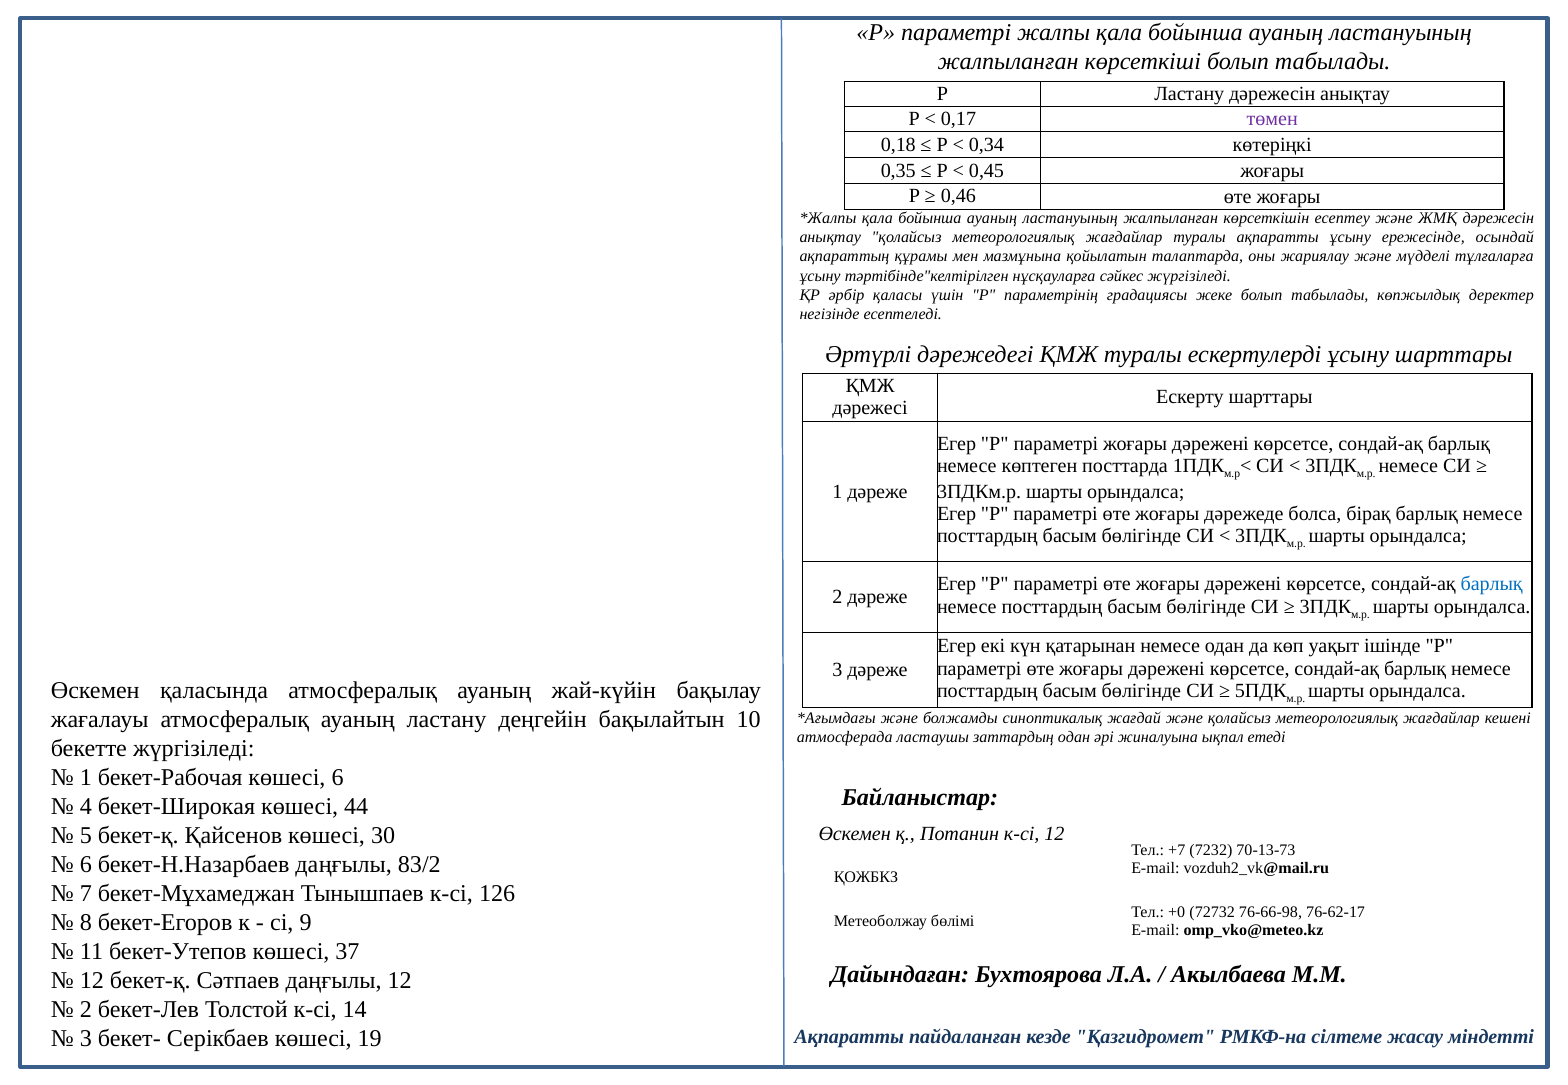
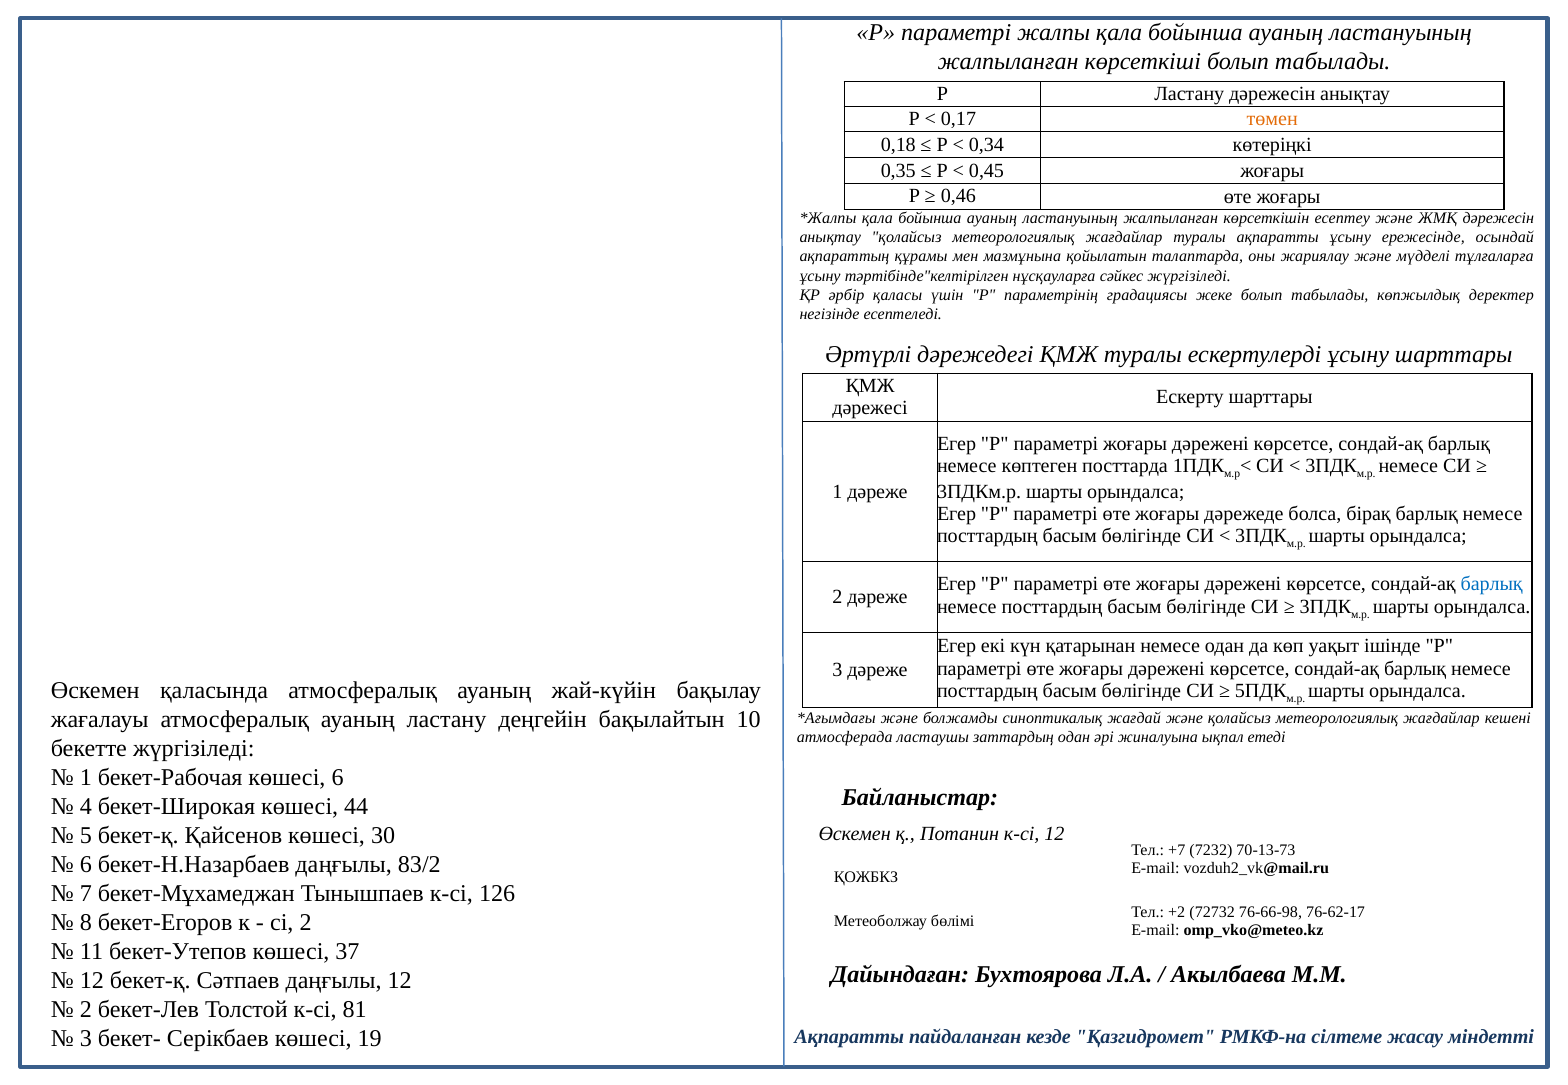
төмен colour: purple -> orange
+0: +0 -> +2
сі 9: 9 -> 2
14: 14 -> 81
